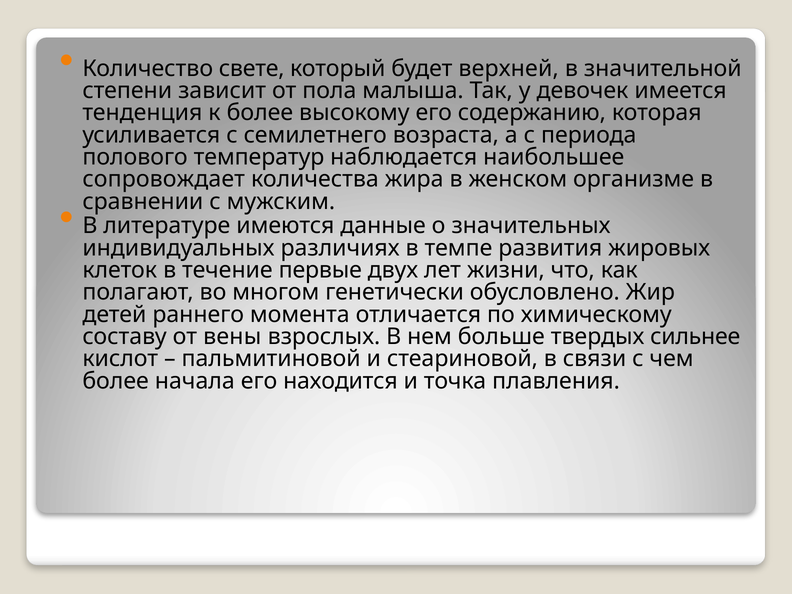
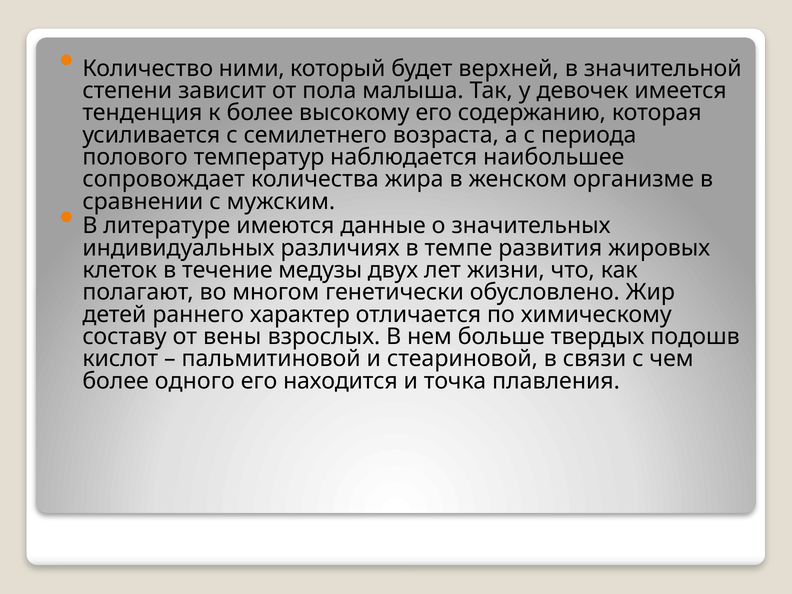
свете: свете -> ними
первые: первые -> медузы
момента: момента -> характер
сильнее: сильнее -> подошв
начала: начала -> одного
